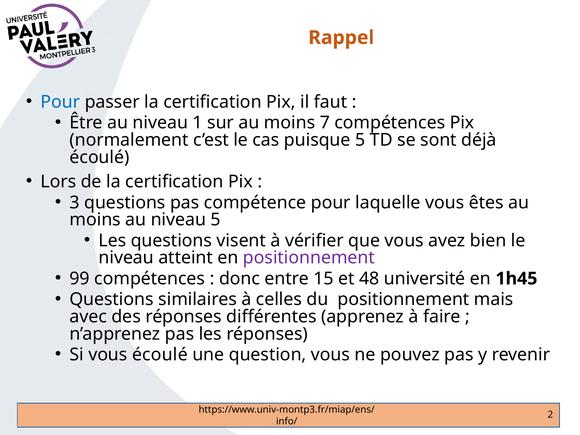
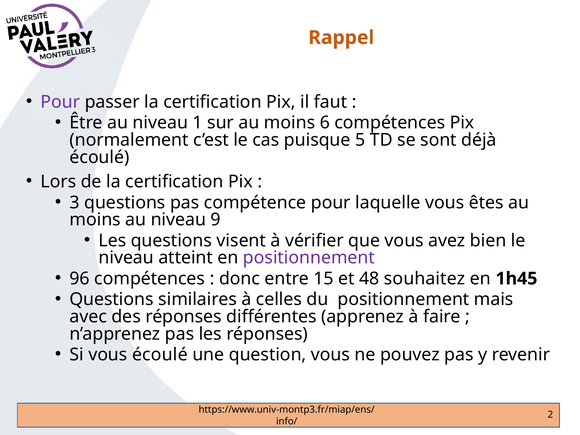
Pour at (60, 102) colour: blue -> purple
7: 7 -> 6
niveau 5: 5 -> 9
99: 99 -> 96
université: université -> souhaitez
